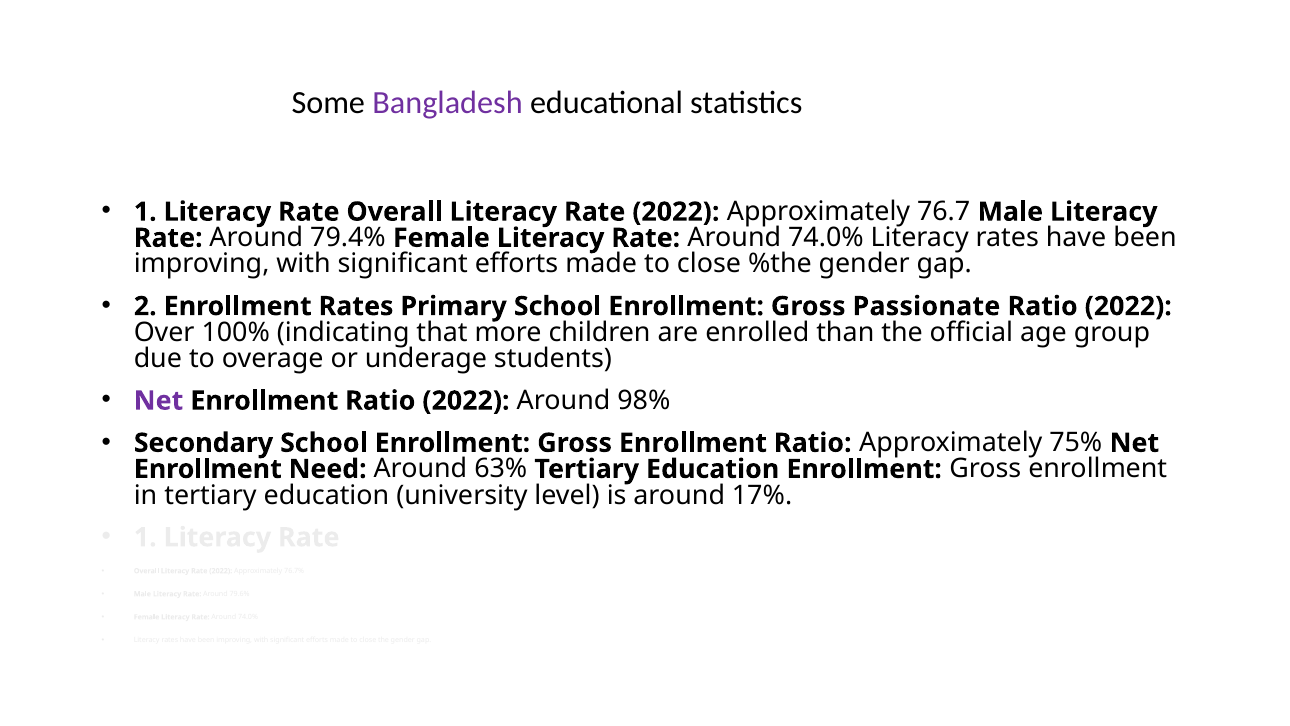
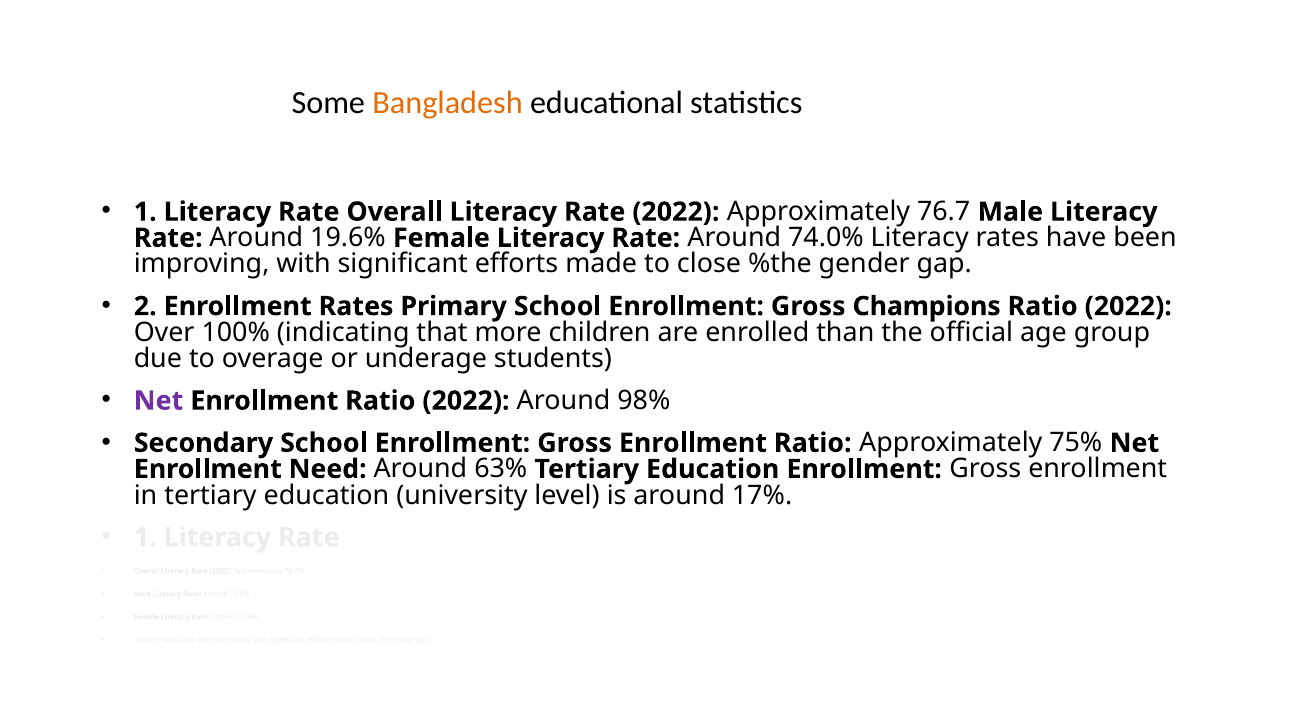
Bangladesh colour: purple -> orange
79.4%: 79.4% -> 19.6%
Passionate: Passionate -> Champions
